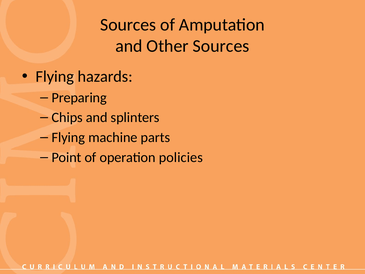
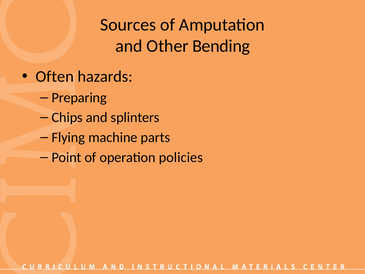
Other Sources: Sources -> Bending
Flying at (55, 77): Flying -> Often
